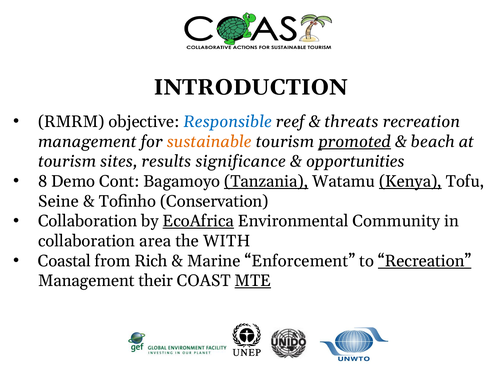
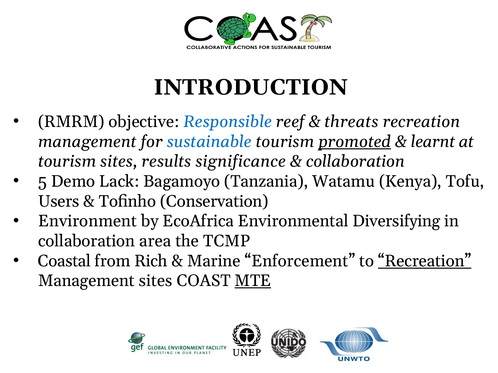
sustainable colour: orange -> blue
beach: beach -> learnt
opportunities at (355, 162): opportunities -> collaboration
8: 8 -> 5
Cont: Cont -> Lack
Tanzania underline: present -> none
Kenya underline: present -> none
Seine: Seine -> Users
Collaboration at (88, 221): Collaboration -> Environment
EcoAfrica underline: present -> none
Community: Community -> Diversifying
WITH: WITH -> TCMP
Management their: their -> sites
